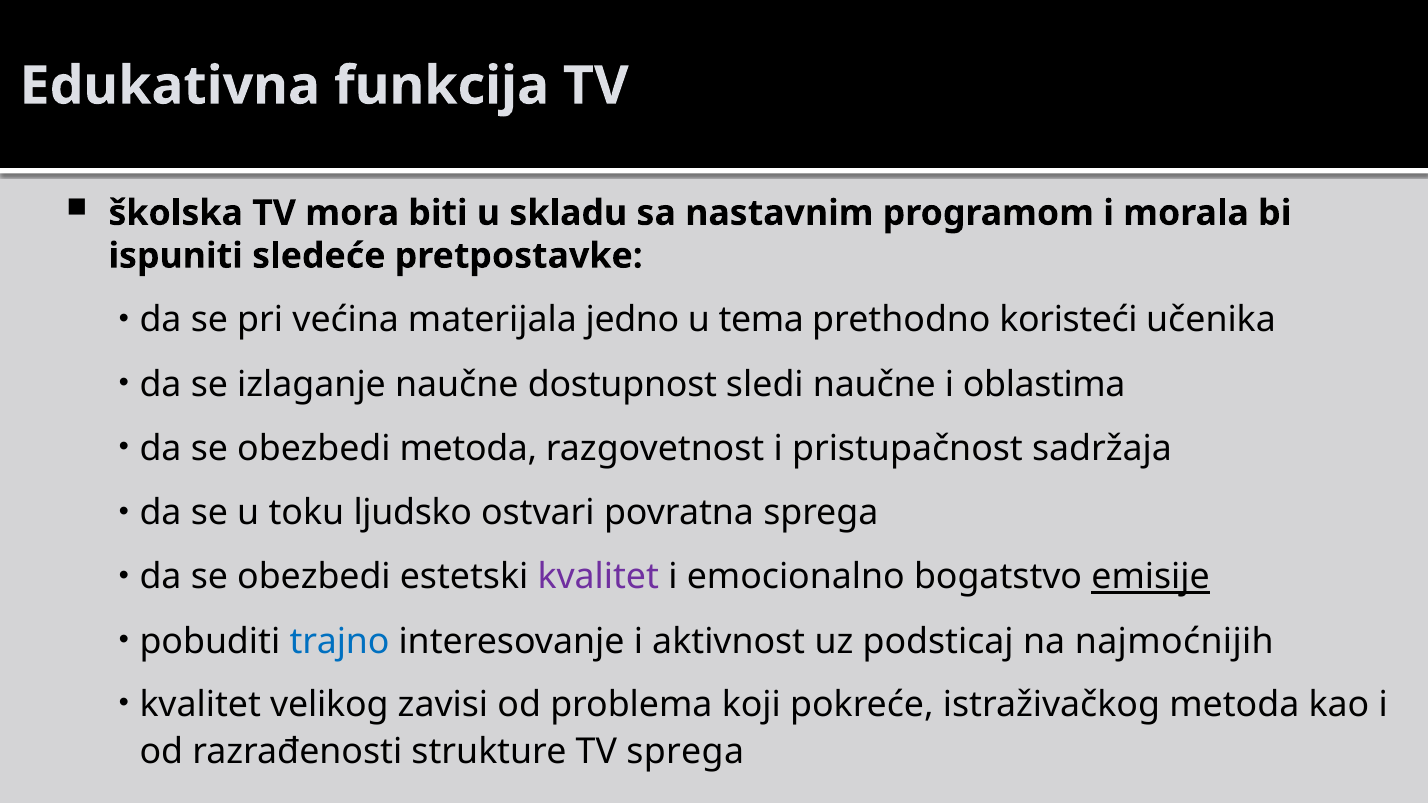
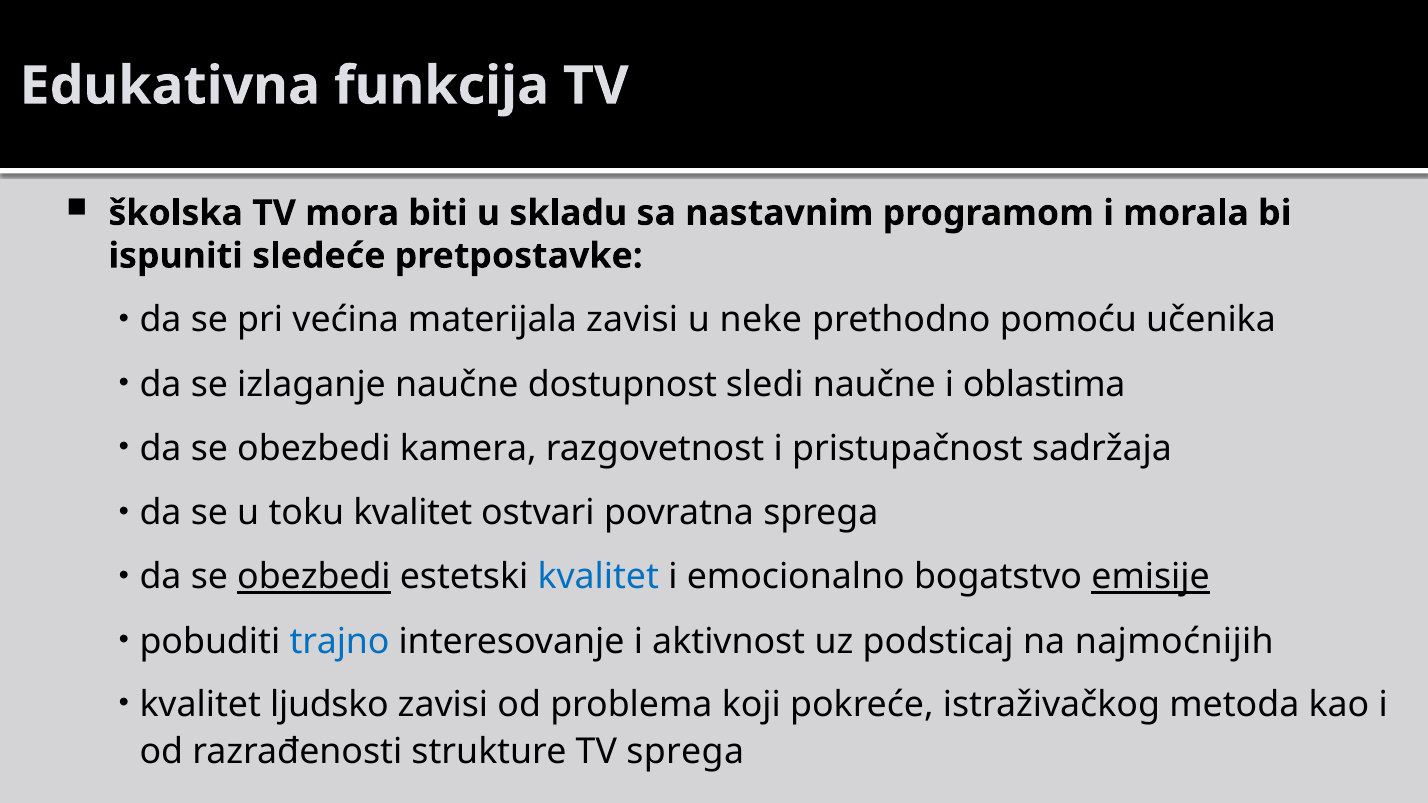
materijala jedno: jedno -> zavisi
tema: tema -> neke
koristeći: koristeći -> pomoću
obezbedi metoda: metoda -> kamera
toku ljudsko: ljudsko -> kvalitet
obezbedi at (314, 577) underline: none -> present
kvalitet at (598, 577) colour: purple -> blue
velikog: velikog -> ljudsko
